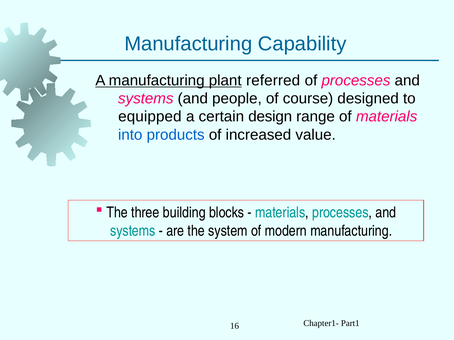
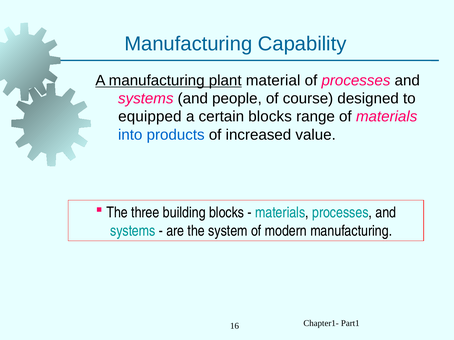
referred: referred -> material
certain design: design -> blocks
